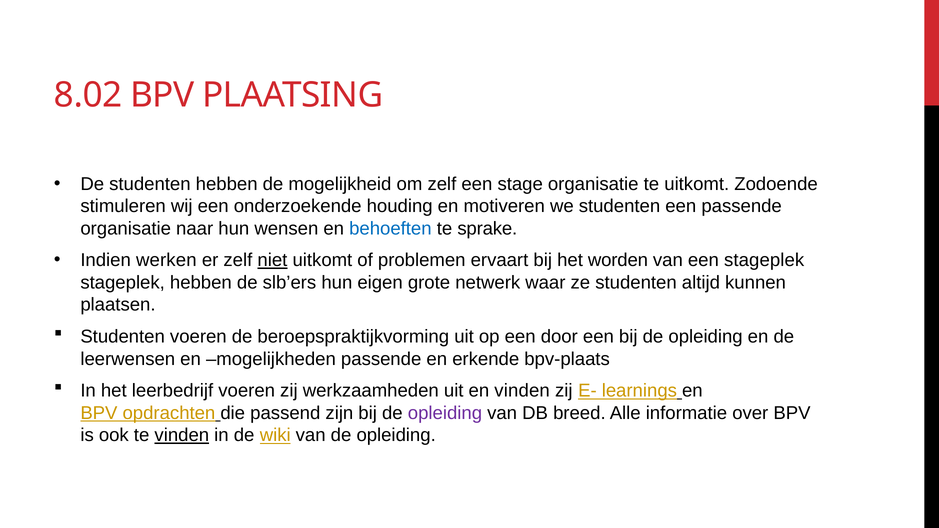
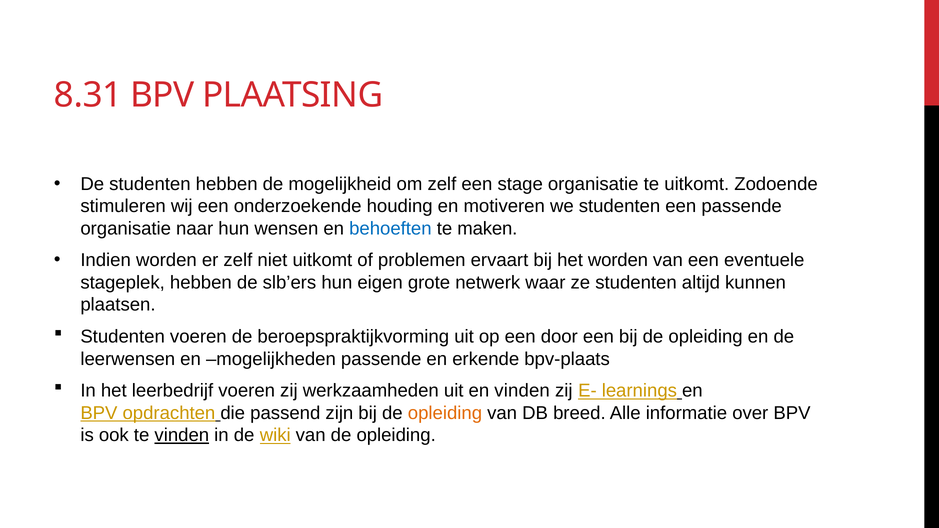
8.02: 8.02 -> 8.31
sprake: sprake -> maken
Indien werken: werken -> worden
niet underline: present -> none
een stageplek: stageplek -> eventuele
opleiding at (445, 413) colour: purple -> orange
